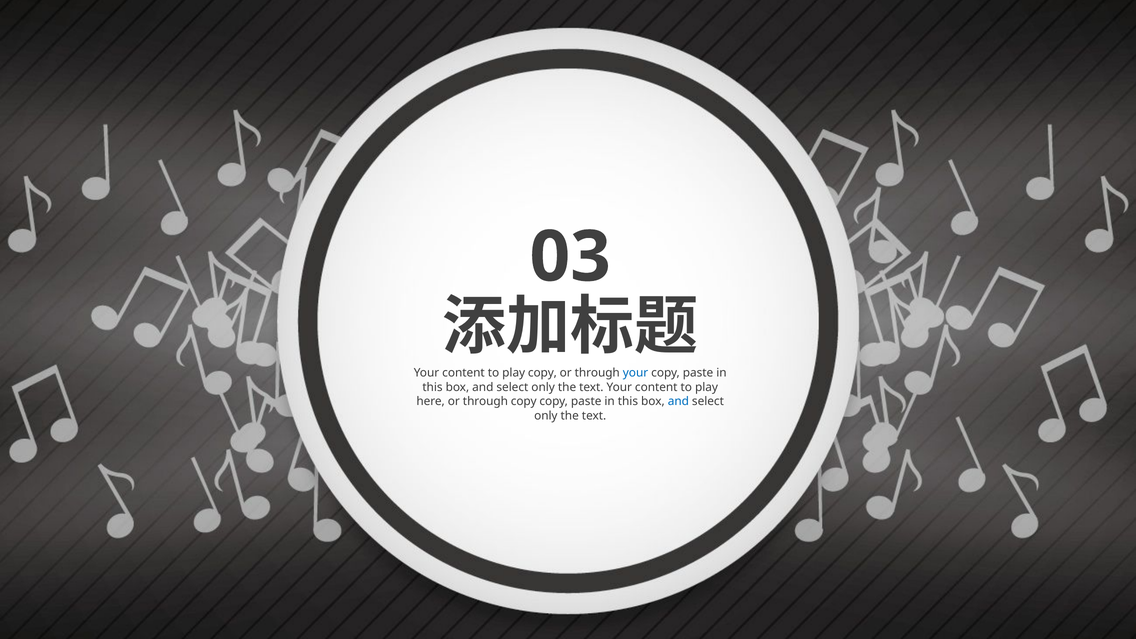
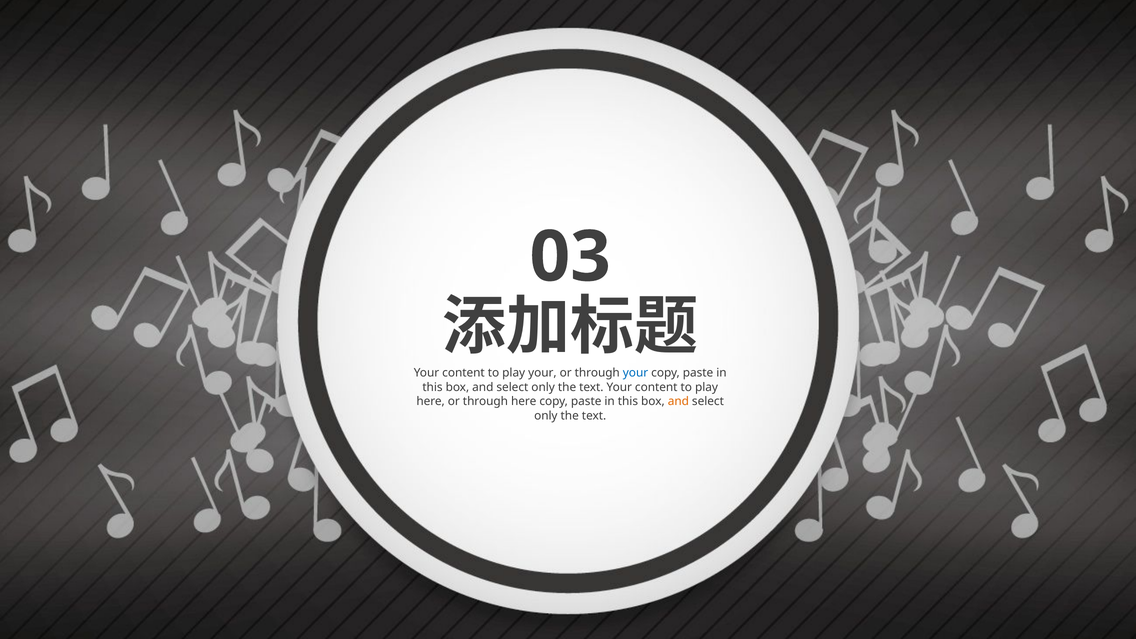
play copy: copy -> your
through copy: copy -> here
and at (678, 401) colour: blue -> orange
